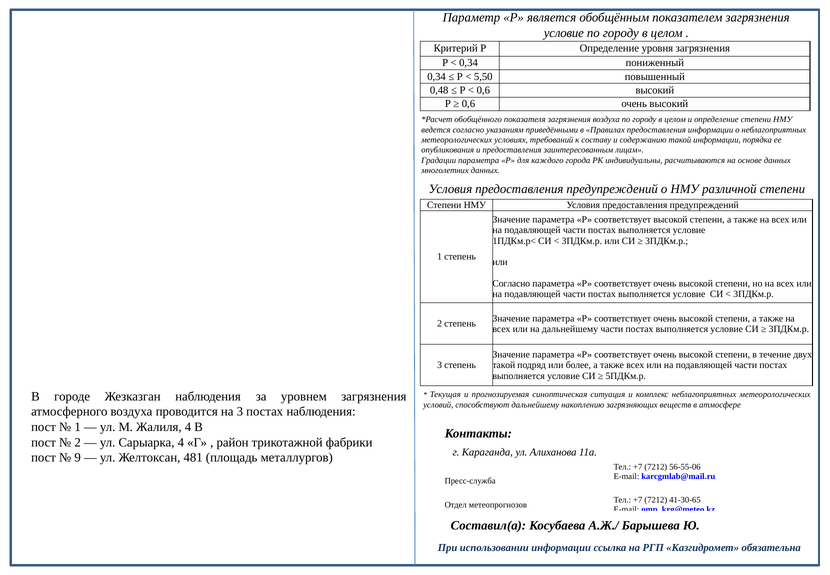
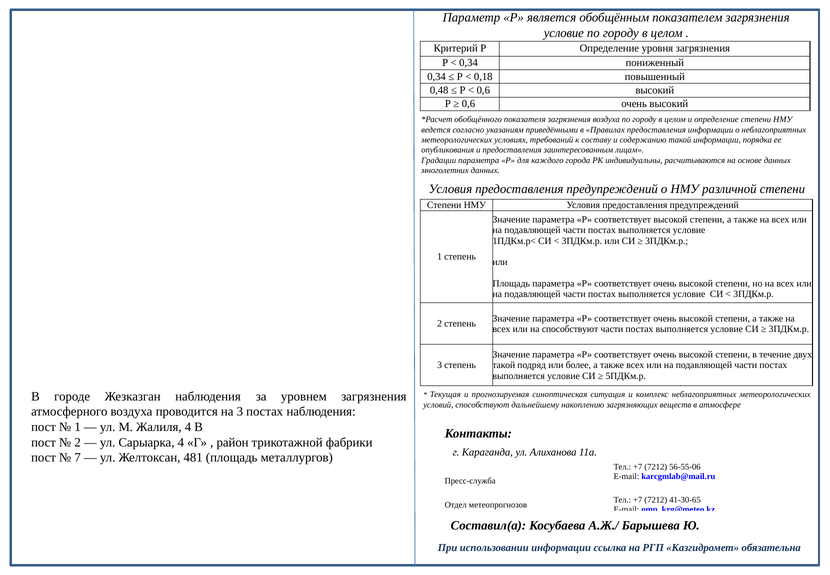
5,50: 5,50 -> 0,18
Согласно at (511, 283): Согласно -> Площадь
на дальнейшему: дальнейшему -> способствуют
9: 9 -> 7
